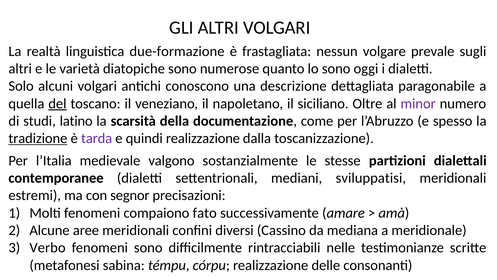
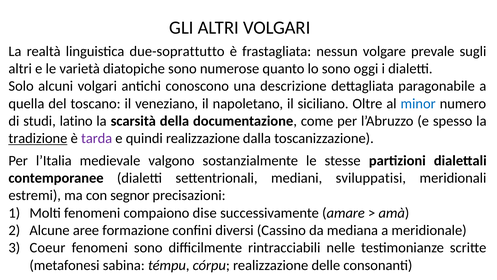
due-formazione: due-formazione -> due-soprattutto
del underline: present -> none
minor colour: purple -> blue
fato: fato -> dise
aree meridionali: meridionali -> formazione
Verbo: Verbo -> Coeur
